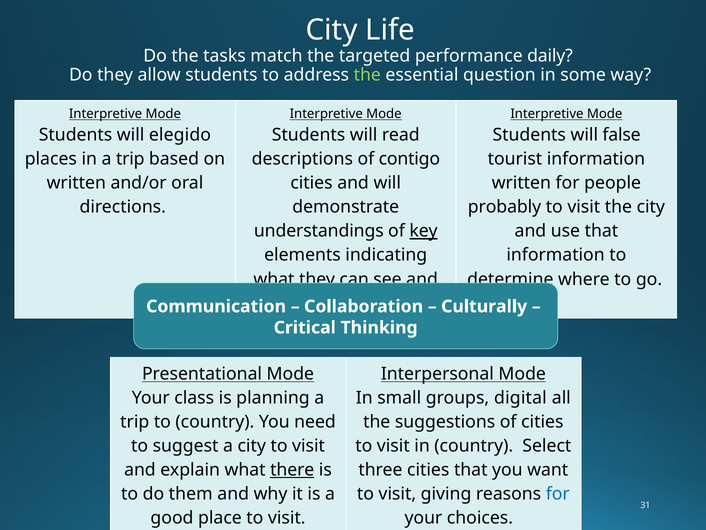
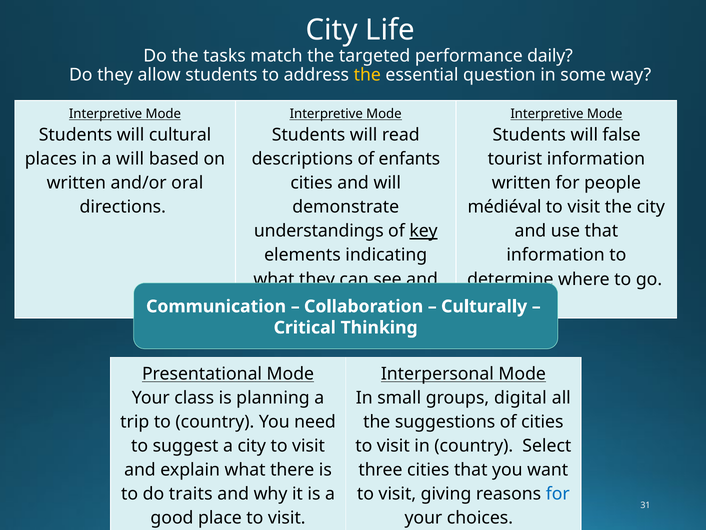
the at (367, 75) colour: light green -> yellow
elegido: elegido -> cultural
in a trip: trip -> will
contigo: contigo -> enfants
probably: probably -> médiéval
there underline: present -> none
them: them -> traits
